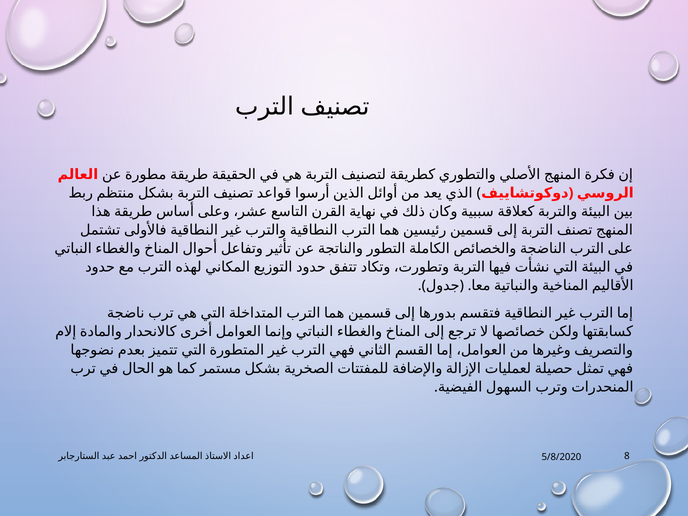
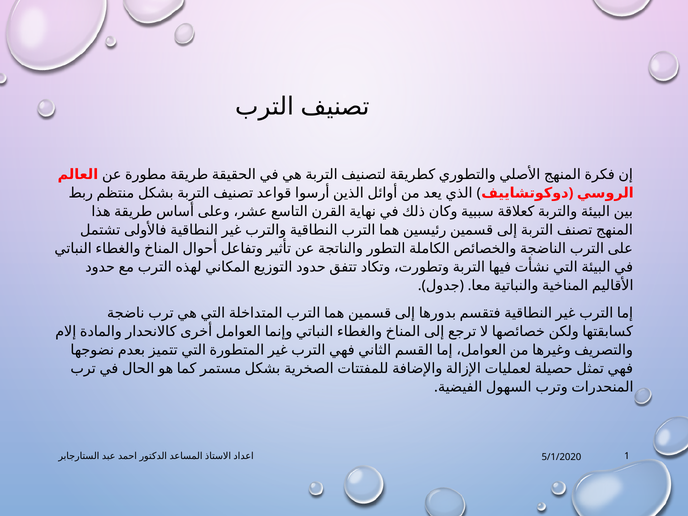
8: 8 -> 1
5/8/2020: 5/8/2020 -> 5/1/2020
